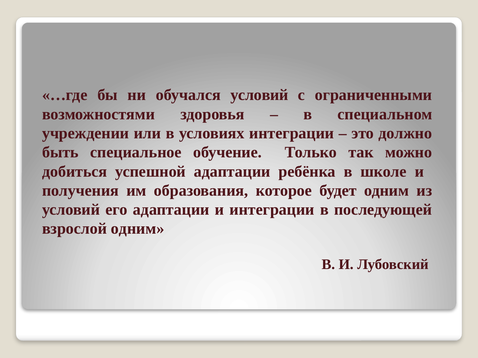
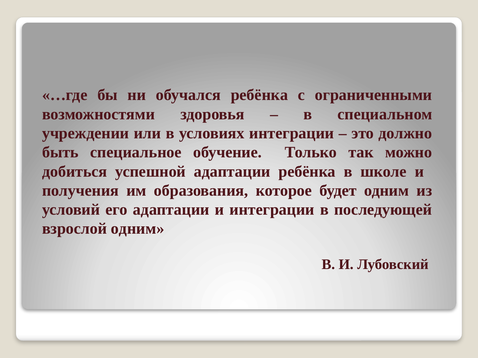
обучался условий: условий -> ребёнка
